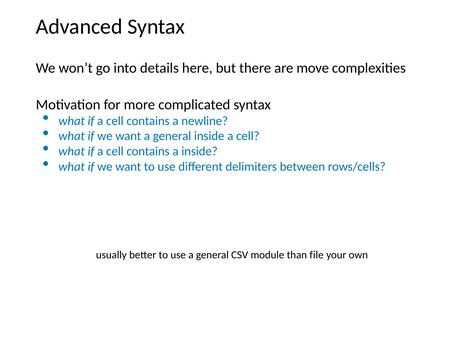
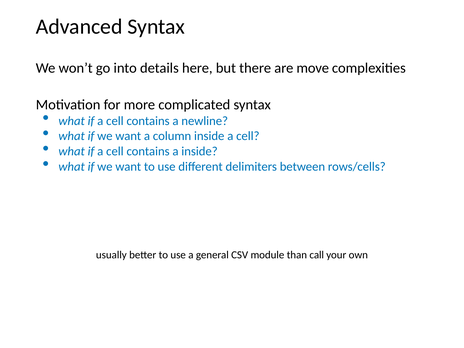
want a general: general -> column
file: file -> call
